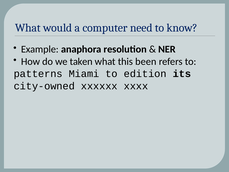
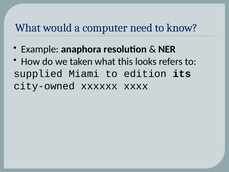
been: been -> looks
patterns: patterns -> supplied
